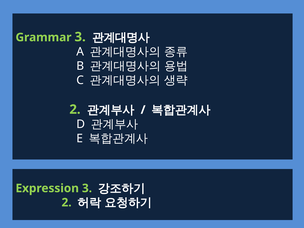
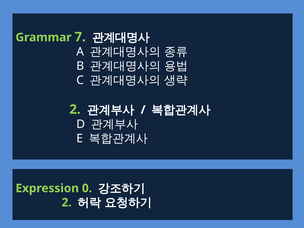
Grammar 3: 3 -> 7
Expression 3: 3 -> 0
